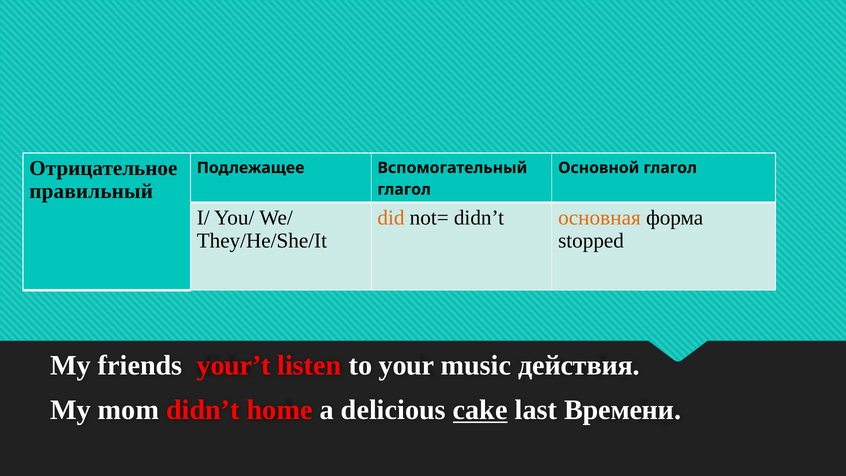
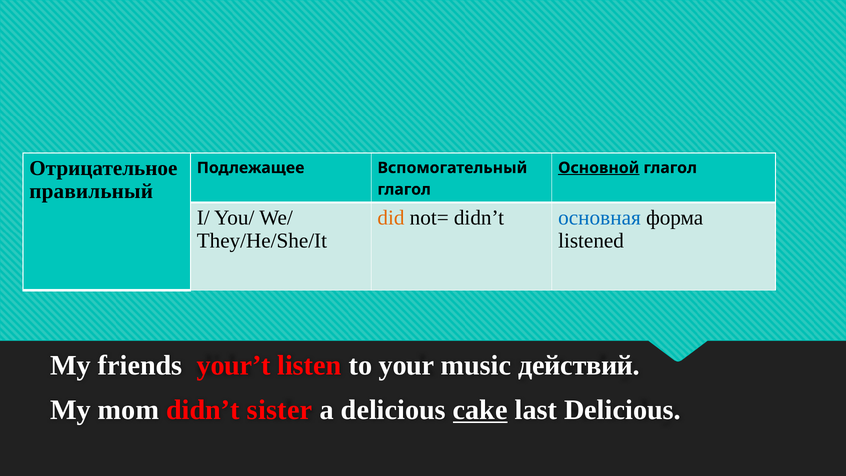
Основной underline: none -> present
основная colour: orange -> blue
stopped: stopped -> listened
действия: действия -> действий
home: home -> sister
last Времени: Времени -> Delicious
